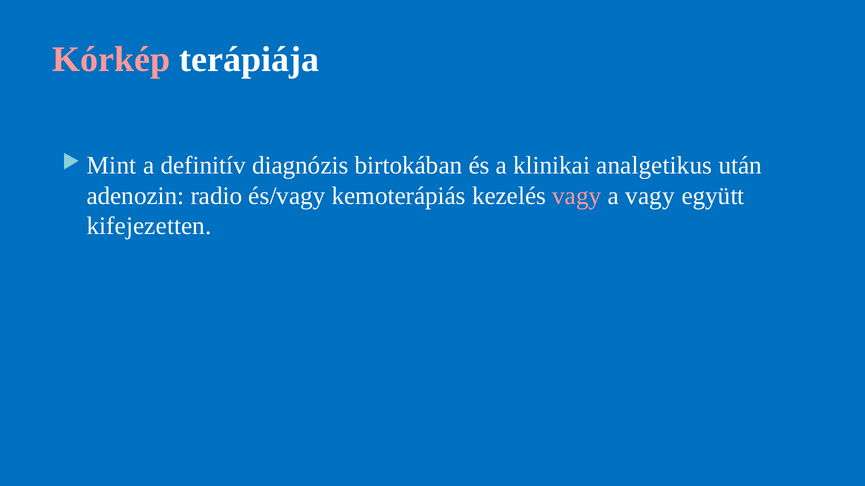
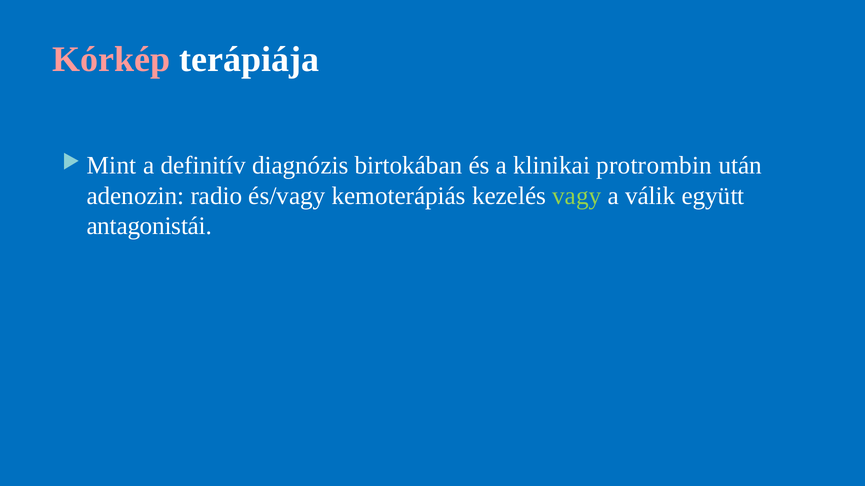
analgetikus: analgetikus -> protrombin
vagy at (577, 196) colour: pink -> light green
a vagy: vagy -> válik
kifejezetten: kifejezetten -> antagonistái
